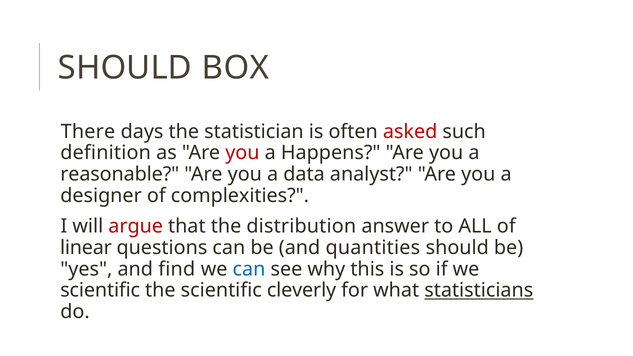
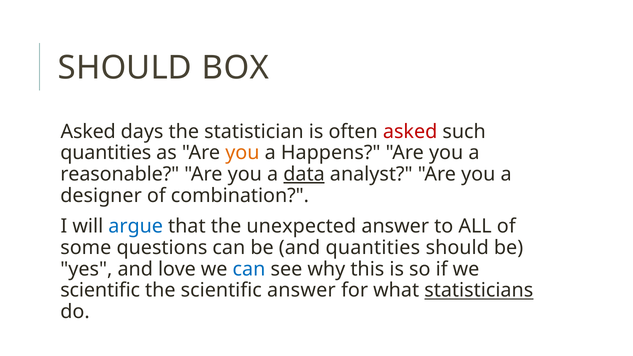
There at (88, 132): There -> Asked
definition at (106, 153): definition -> quantities
you at (242, 153) colour: red -> orange
data underline: none -> present
complexities: complexities -> combination
argue colour: red -> blue
distribution: distribution -> unexpected
linear: linear -> some
find: find -> love
scientific cleverly: cleverly -> answer
